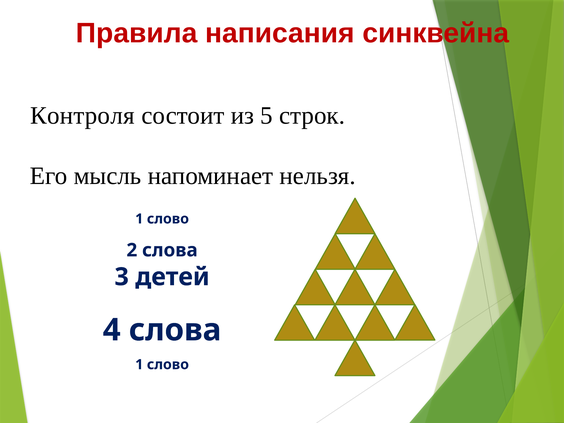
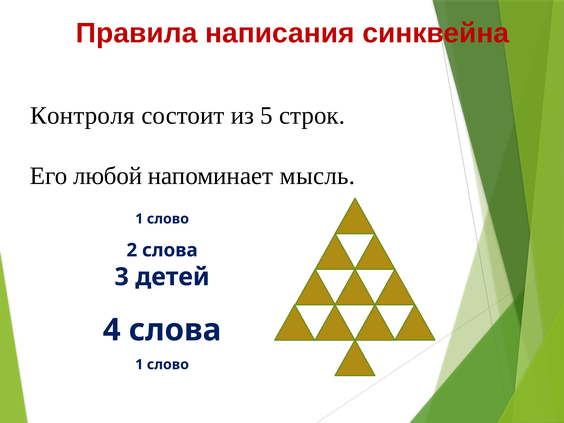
мысль: мысль -> любой
нельзя: нельзя -> мысль
